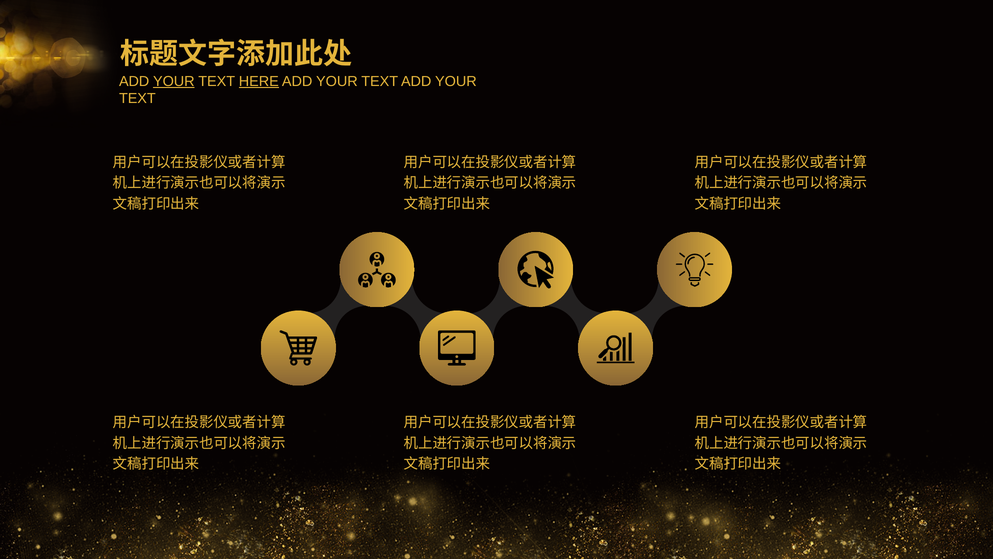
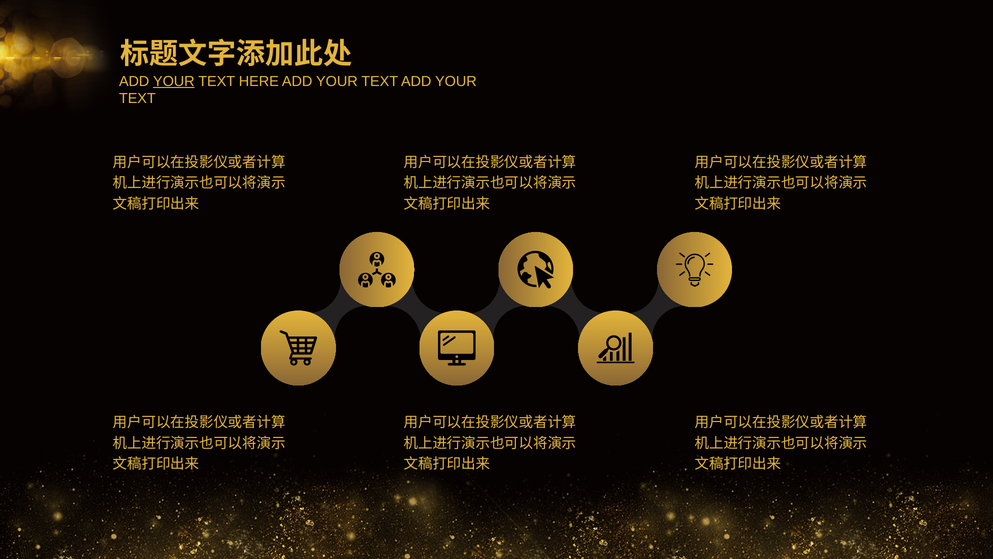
HERE underline: present -> none
